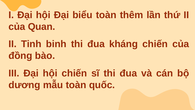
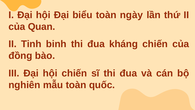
thêm: thêm -> ngày
dương: dương -> nghiên
